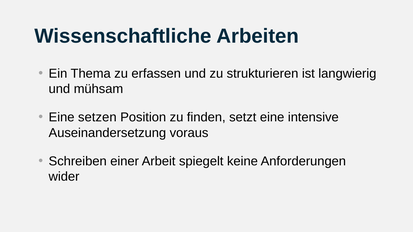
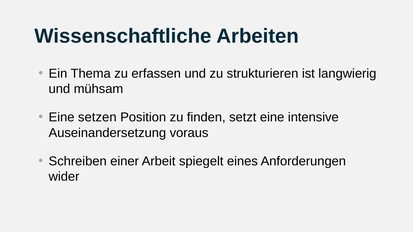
keine: keine -> eines
